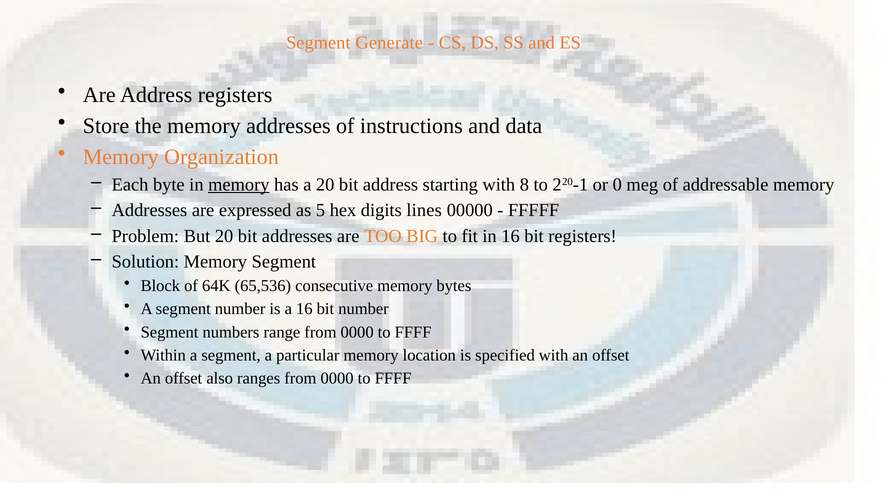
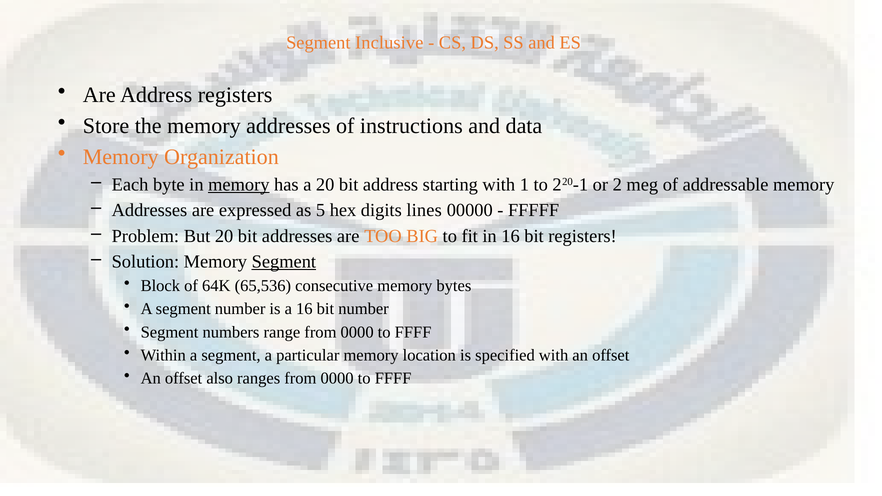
Generate: Generate -> Inclusive
8: 8 -> 1
0: 0 -> 2
Segment at (284, 262) underline: none -> present
